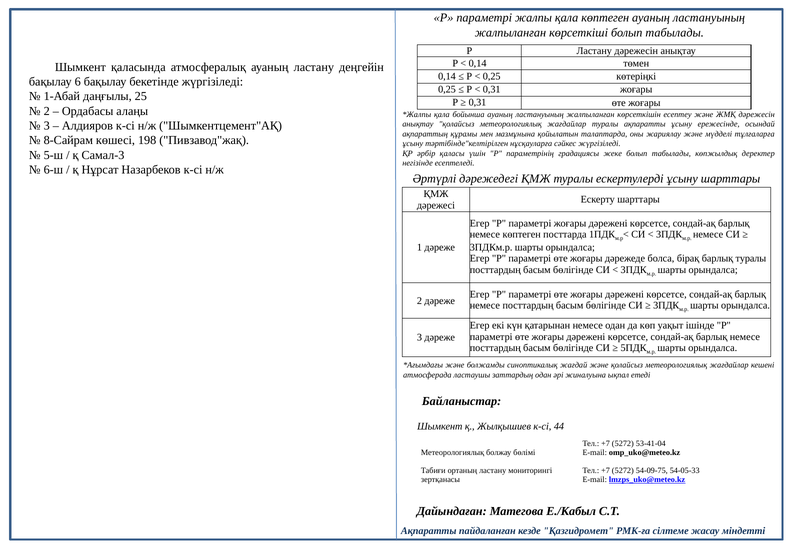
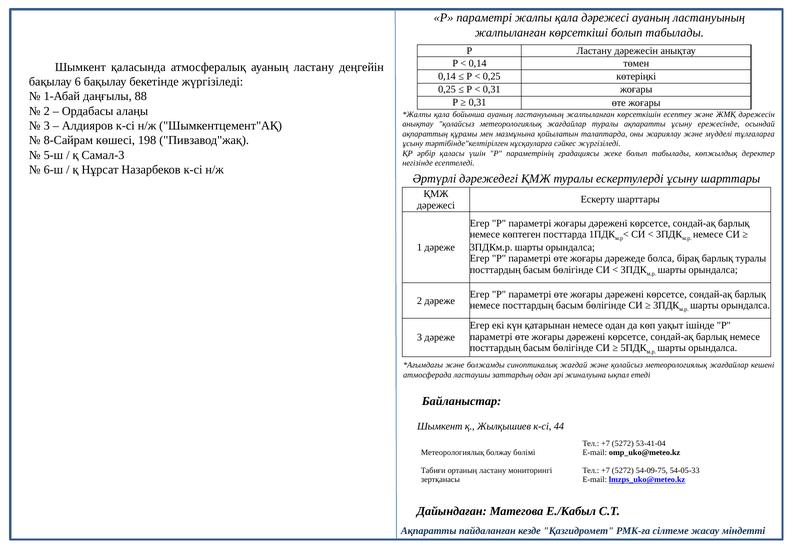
қала көптеген: көптеген -> дәрежесі
25: 25 -> 88
